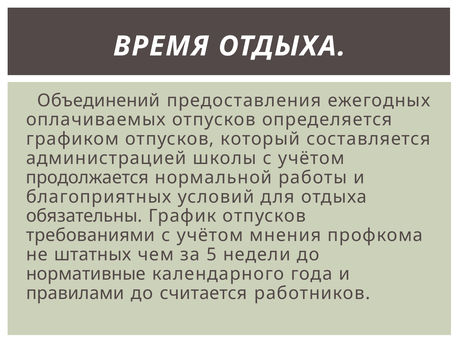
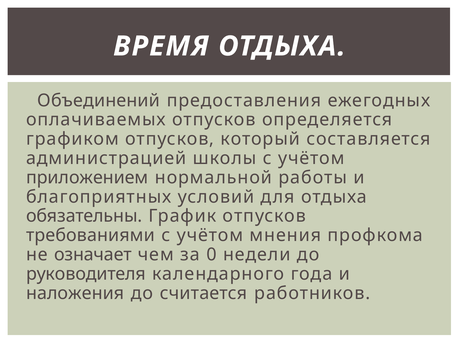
продолжается: продолжается -> приложением
штатных: штатных -> означает
5: 5 -> 0
нормативные: нормативные -> руководителя
правилами: правилами -> наложения
